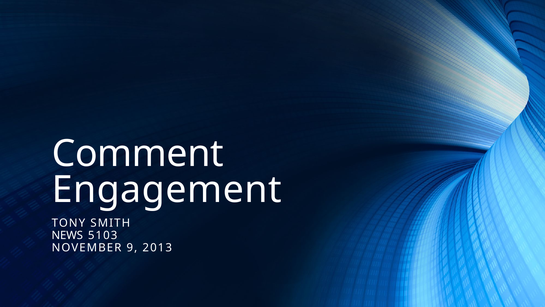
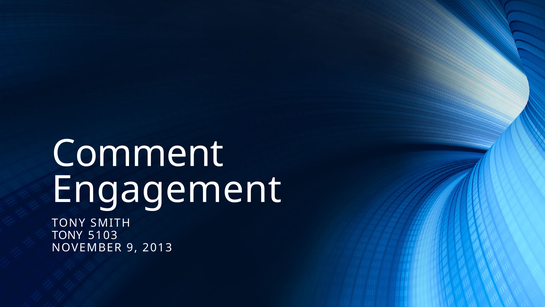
NEWS at (67, 235): NEWS -> TONY
